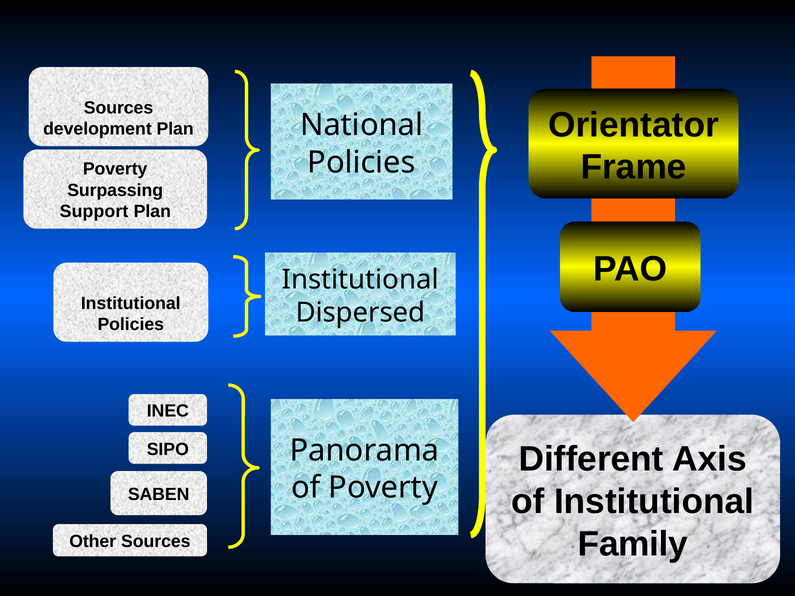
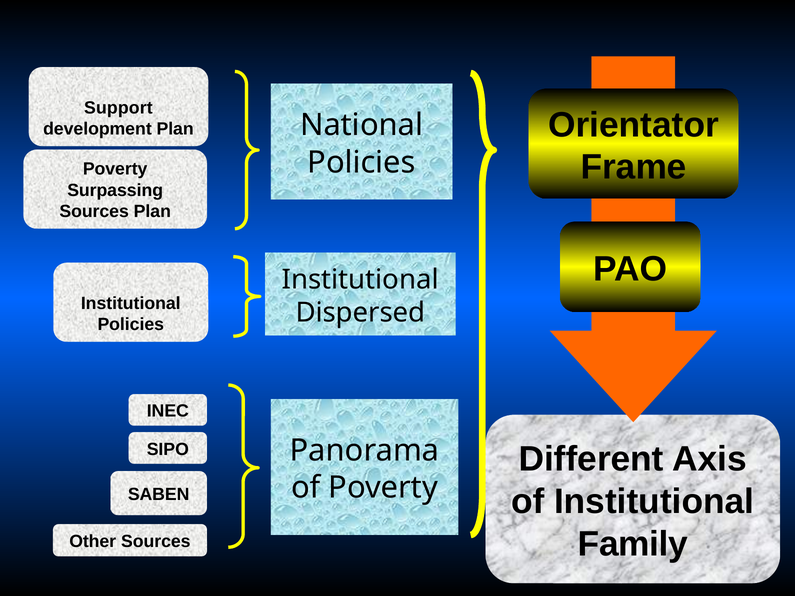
Sources at (119, 108): Sources -> Support
Support at (94, 212): Support -> Sources
